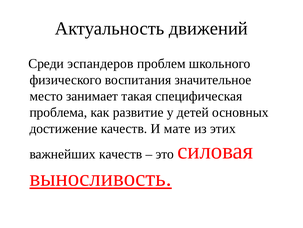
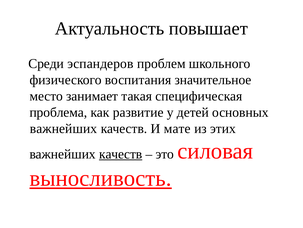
движений: движений -> повышает
достижение at (64, 128): достижение -> важнейших
качеств at (121, 154) underline: none -> present
